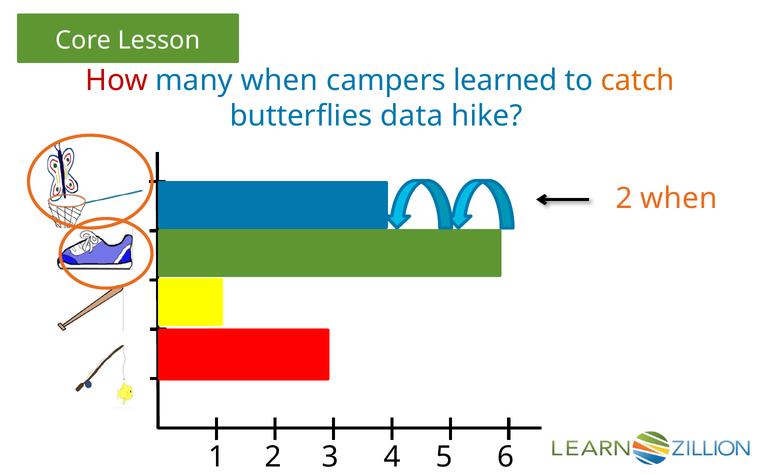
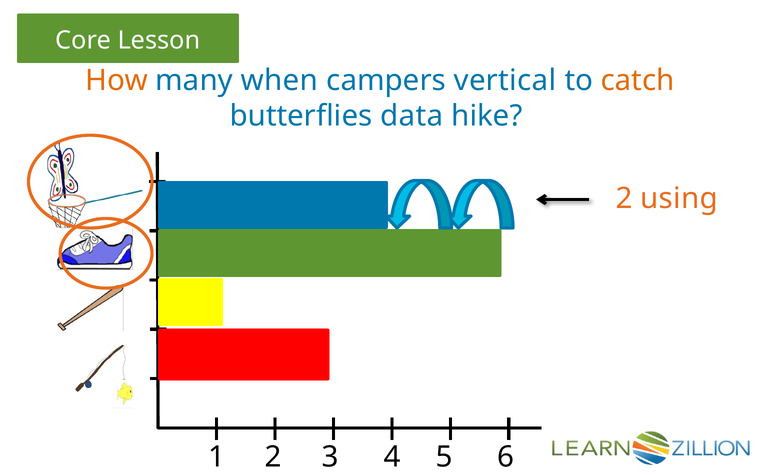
How colour: red -> orange
learned: learned -> vertical
2 when: when -> using
